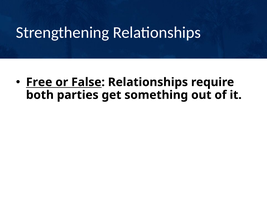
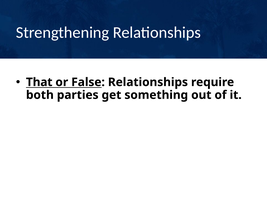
Free: Free -> That
